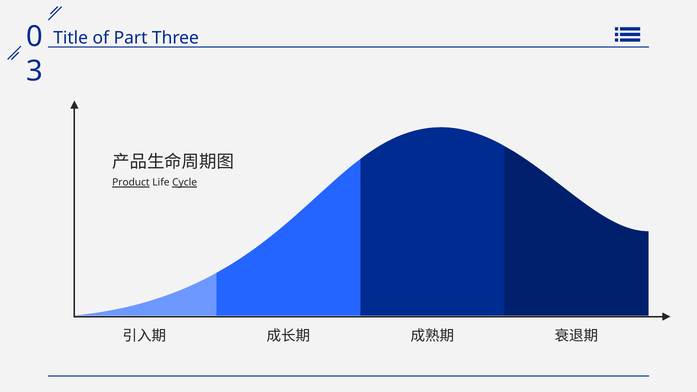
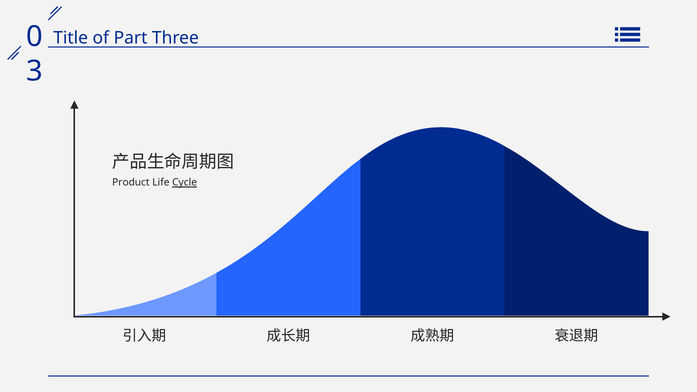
Product underline: present -> none
